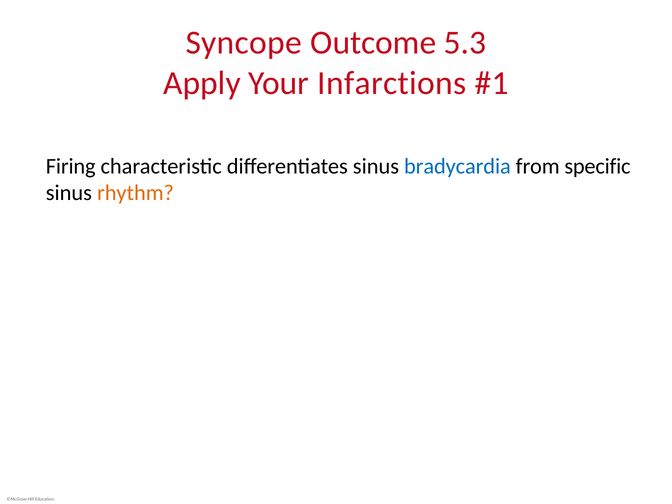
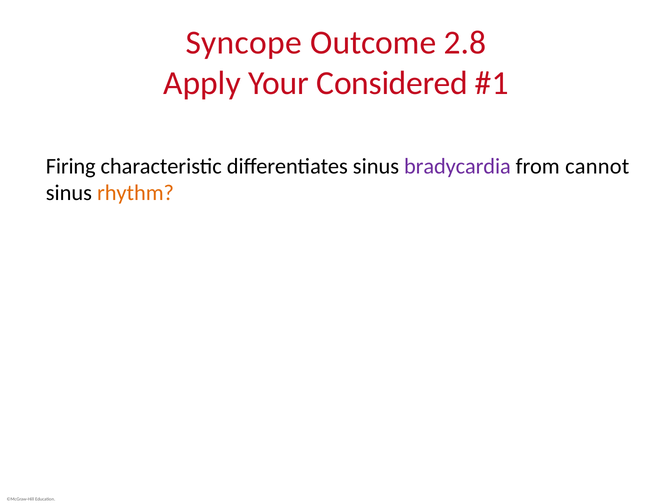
5.3: 5.3 -> 2.8
Infarctions: Infarctions -> Considered
bradycardia colour: blue -> purple
specific: specific -> cannot
